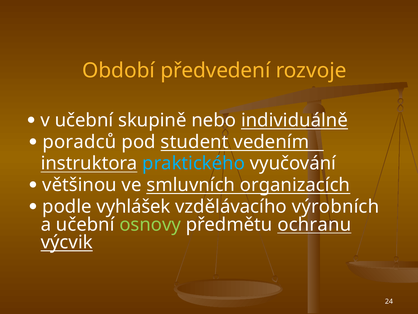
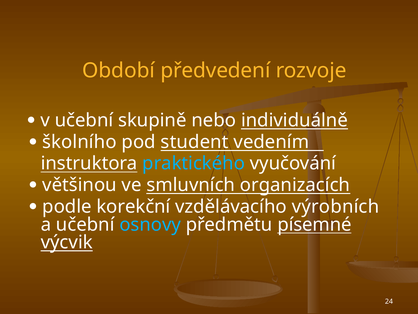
poradců: poradců -> školního
vyhlášek: vyhlášek -> korekční
osnovy colour: light green -> light blue
ochranu: ochranu -> písemné
